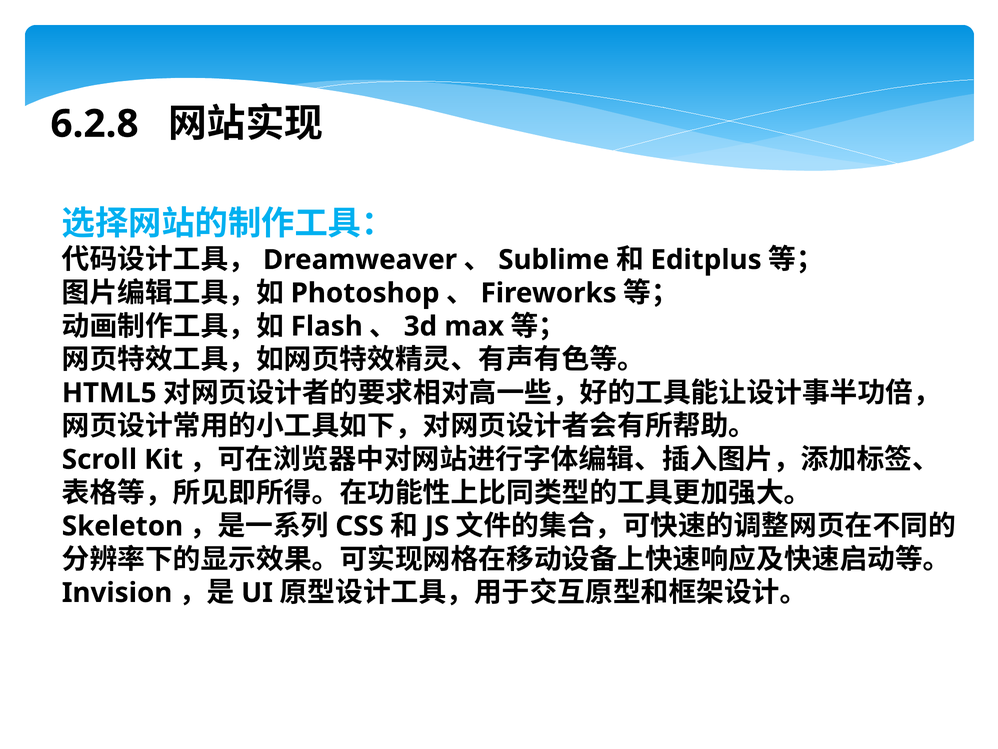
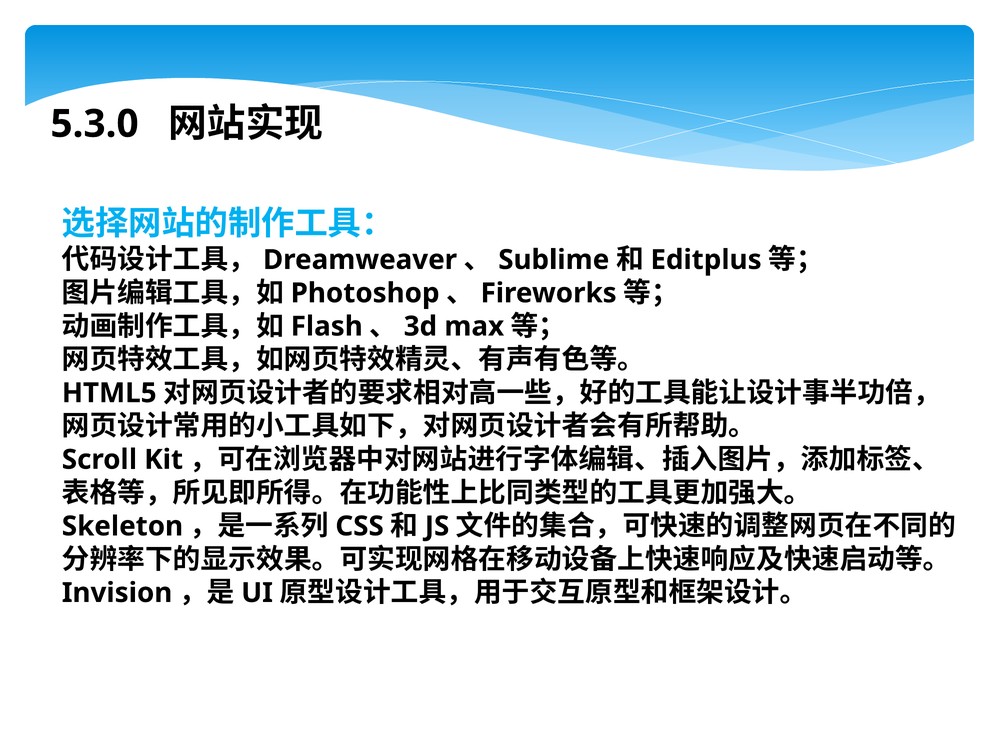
6.2.8: 6.2.8 -> 5.3.0
